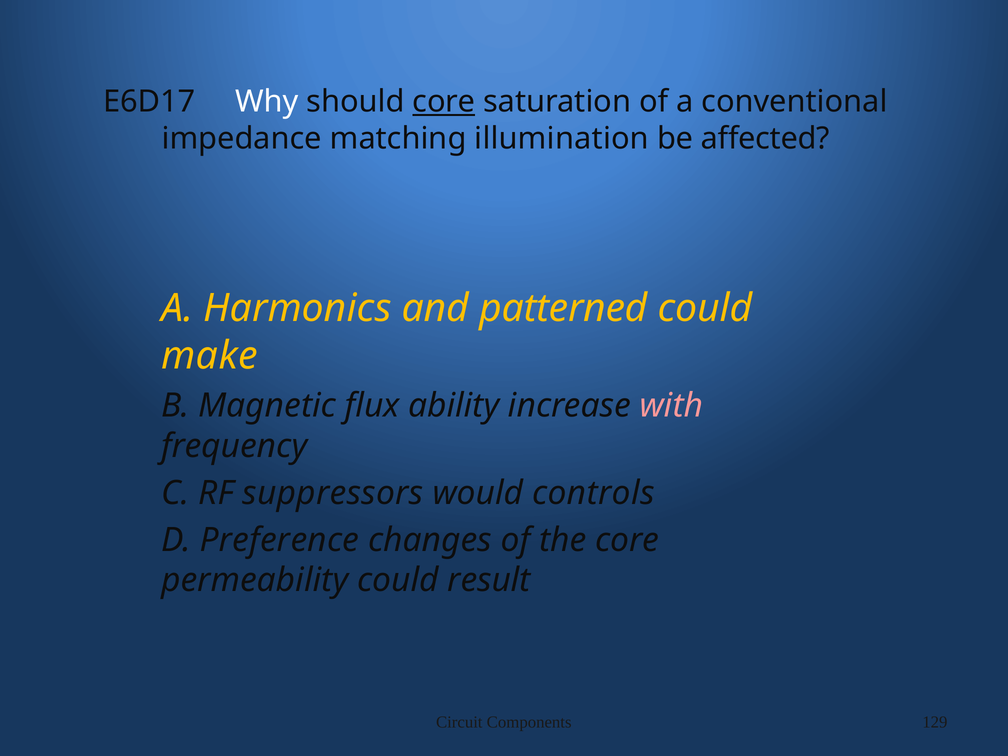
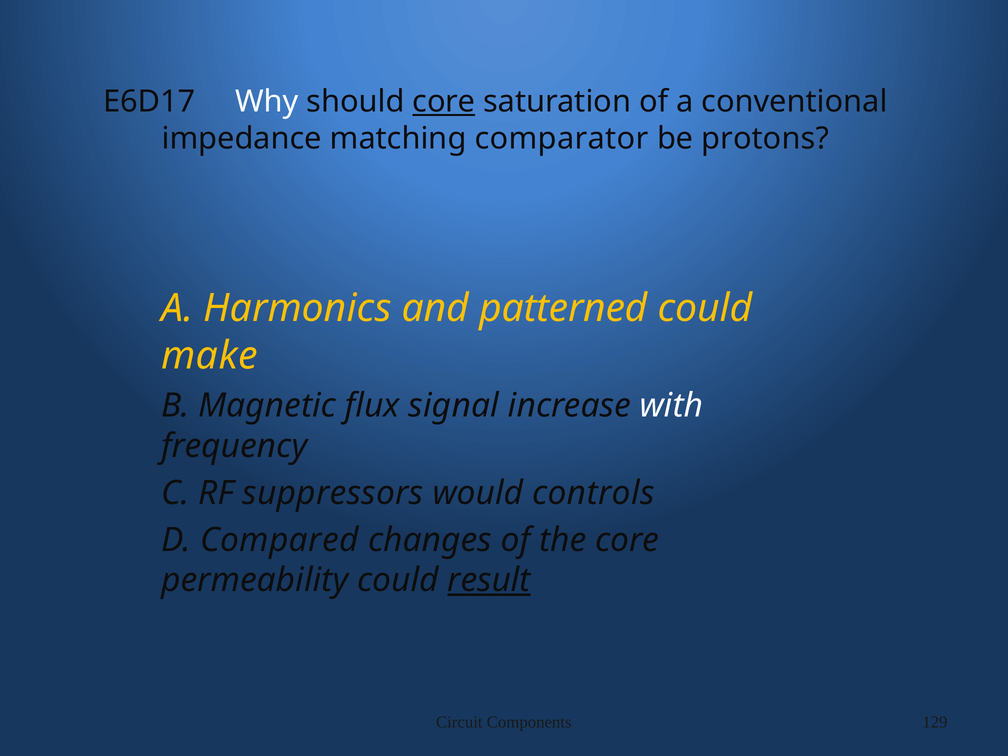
illumination: illumination -> comparator
affected: affected -> protons
ability: ability -> signal
with colour: pink -> white
Preference: Preference -> Compared
result underline: none -> present
